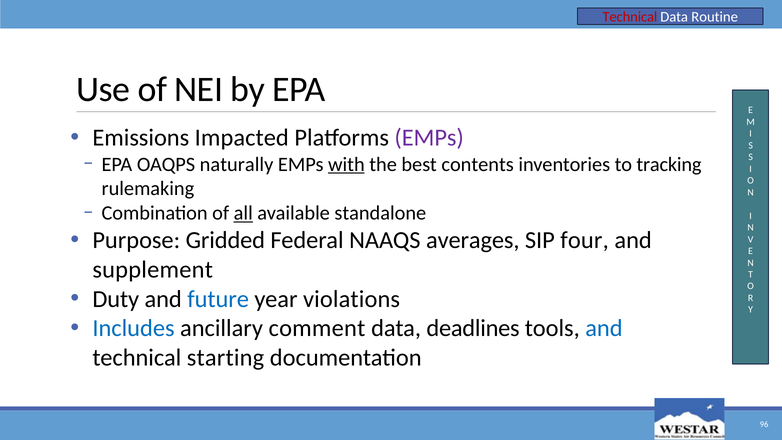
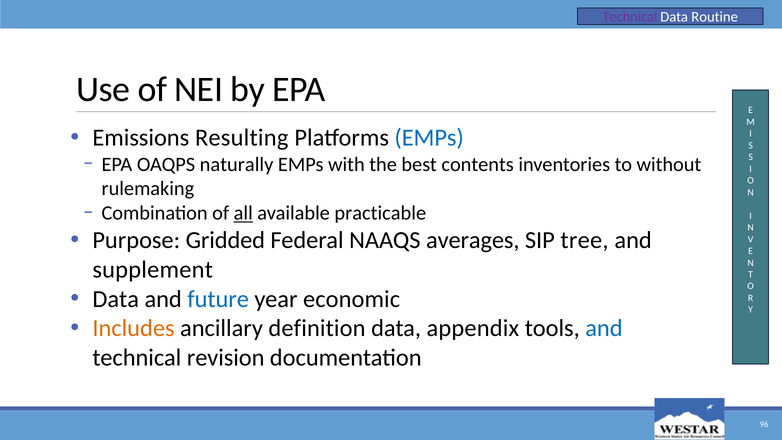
Technical at (630, 17) colour: red -> purple
Impacted: Impacted -> Resulting
EMPs at (429, 138) colour: purple -> blue
with underline: present -> none
tracking: tracking -> without
standalone: standalone -> practicable
four: four -> tree
Duty at (116, 299): Duty -> Data
violations: violations -> economic
Includes colour: blue -> orange
comment: comment -> definition
deadlines: deadlines -> appendix
starting: starting -> revision
